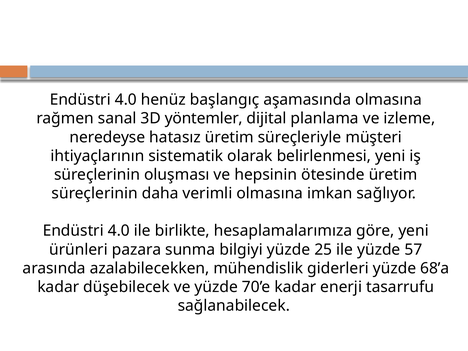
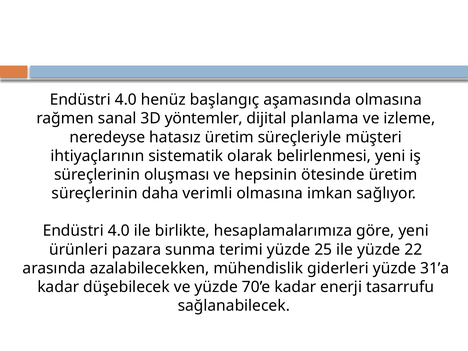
bilgiyi: bilgiyi -> terimi
57: 57 -> 22
68’a: 68’a -> 31’a
